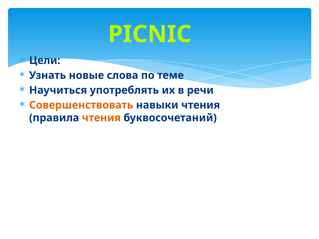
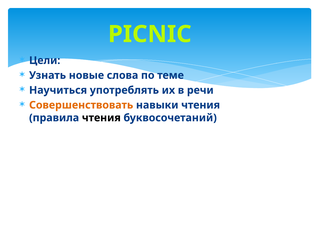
чтения at (101, 118) colour: orange -> black
